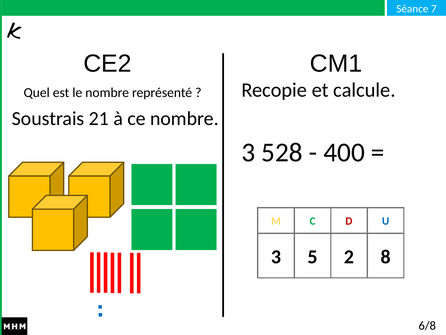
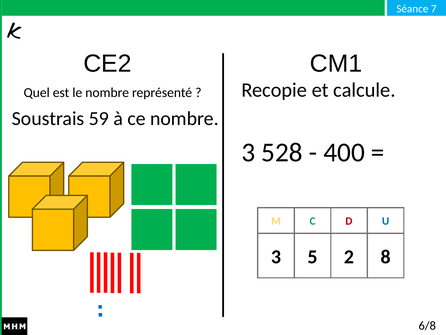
21: 21 -> 59
